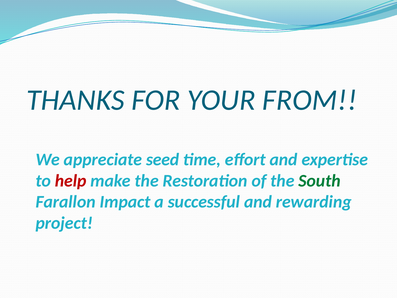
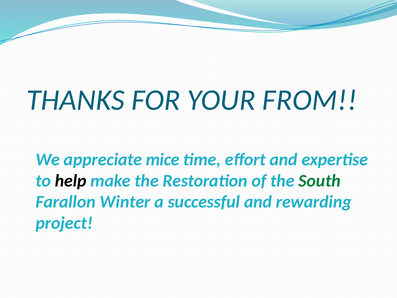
seed: seed -> mice
help colour: red -> black
Impact: Impact -> Winter
